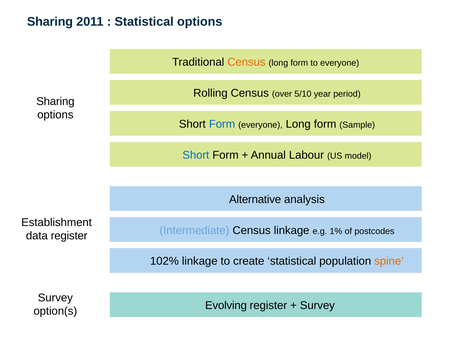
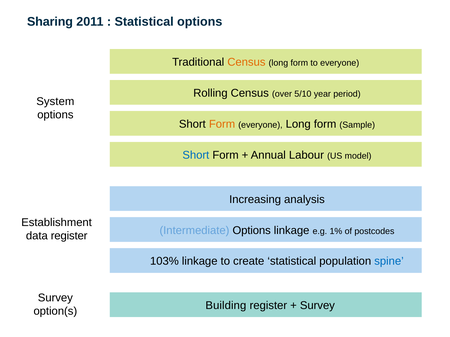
Sharing at (55, 101): Sharing -> System
Form at (222, 124) colour: blue -> orange
Alternative: Alternative -> Increasing
Intermediate Census: Census -> Options
102%: 102% -> 103%
spine colour: orange -> blue
Evolving: Evolving -> Building
